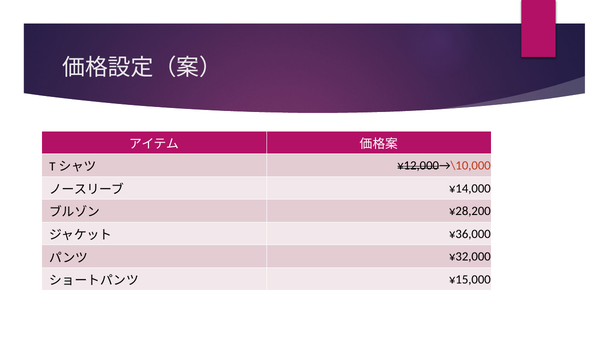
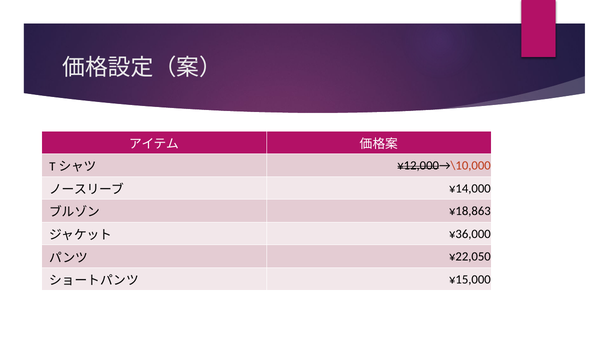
¥28,200: ¥28,200 -> ¥18,863
¥32,000: ¥32,000 -> ¥22,050
